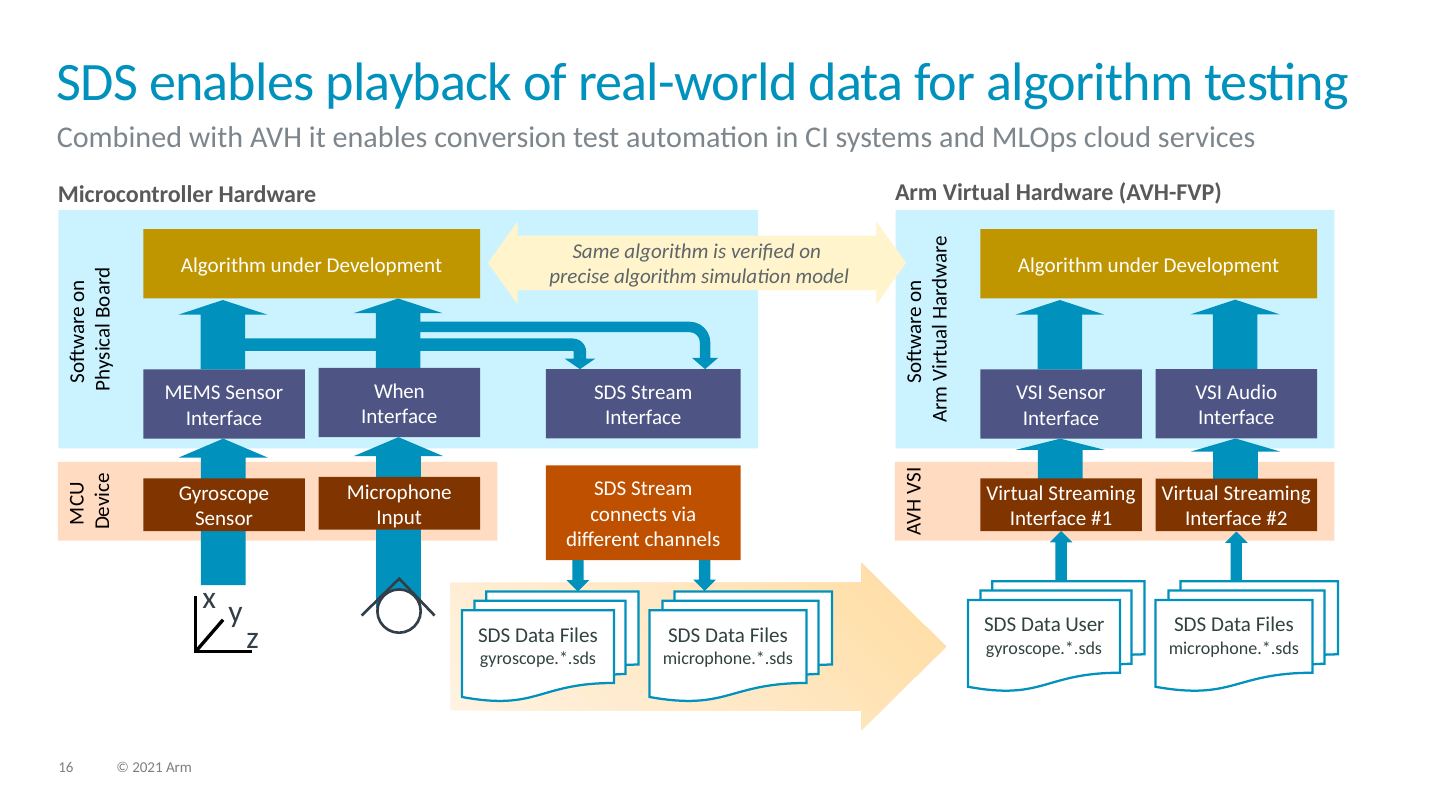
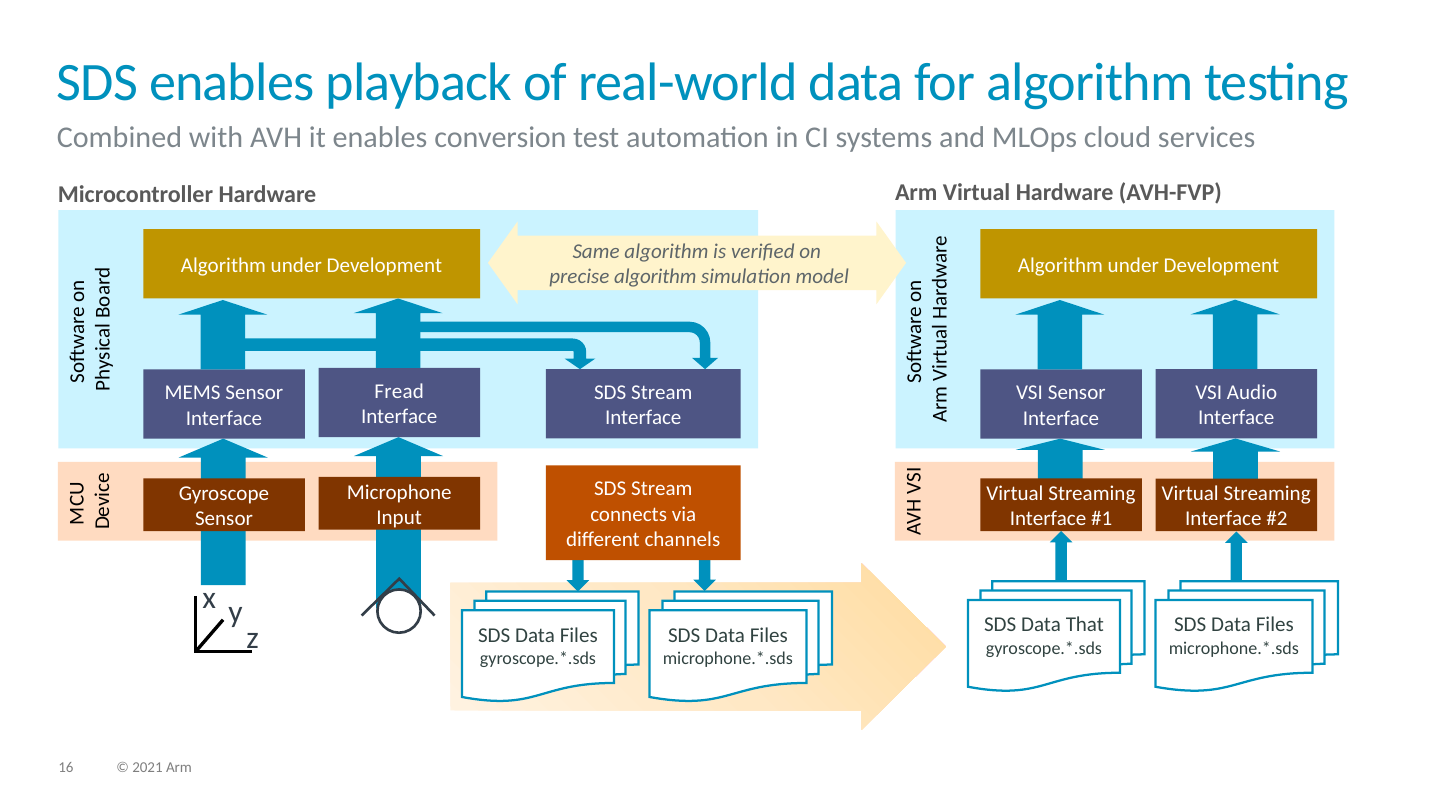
When: When -> Fread
User: User -> That
